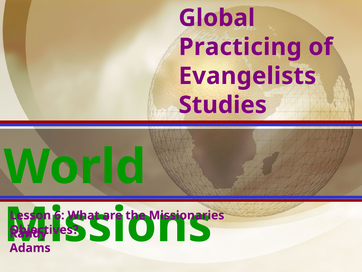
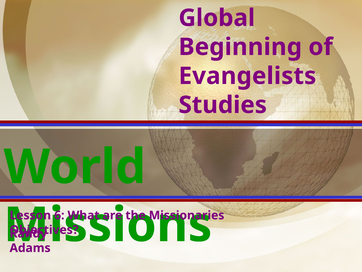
Practicing: Practicing -> Beginning
